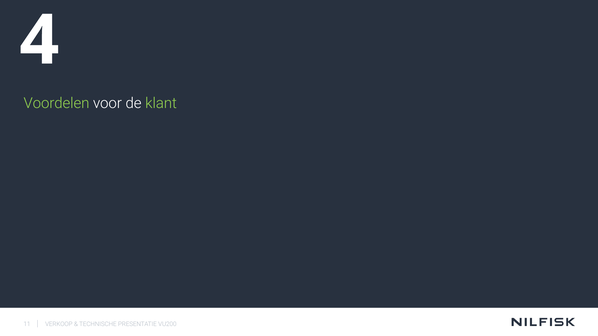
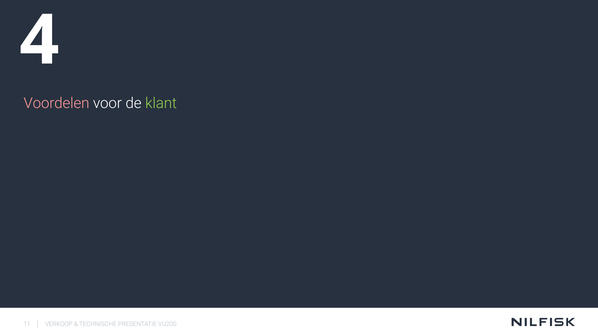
Voordelen colour: light green -> pink
